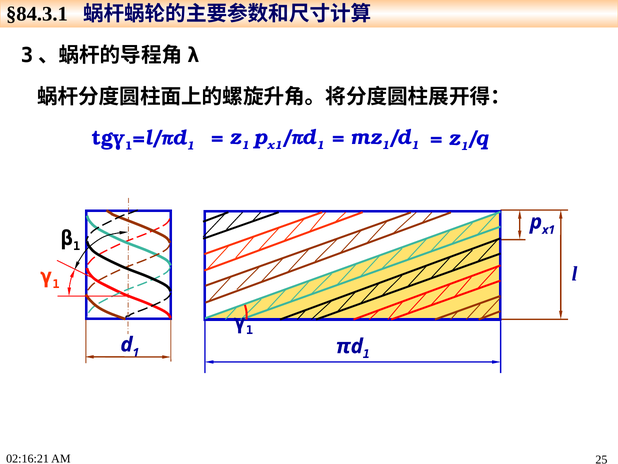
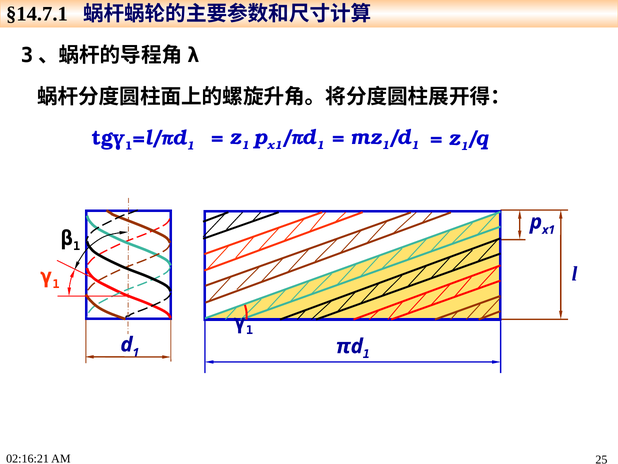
§84.3.1: §84.3.1 -> §14.7.1
